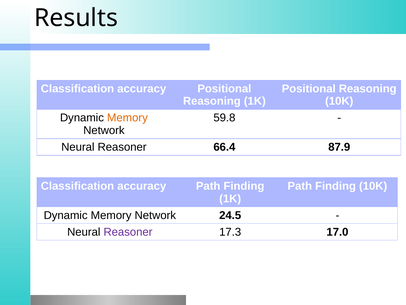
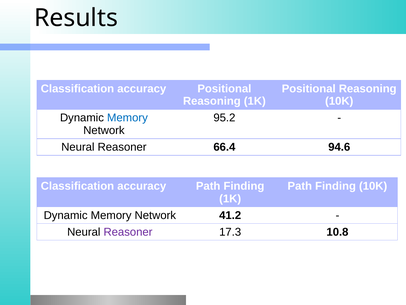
Memory at (127, 118) colour: orange -> blue
59.8: 59.8 -> 95.2
87.9: 87.9 -> 94.6
24.5: 24.5 -> 41.2
17.0: 17.0 -> 10.8
